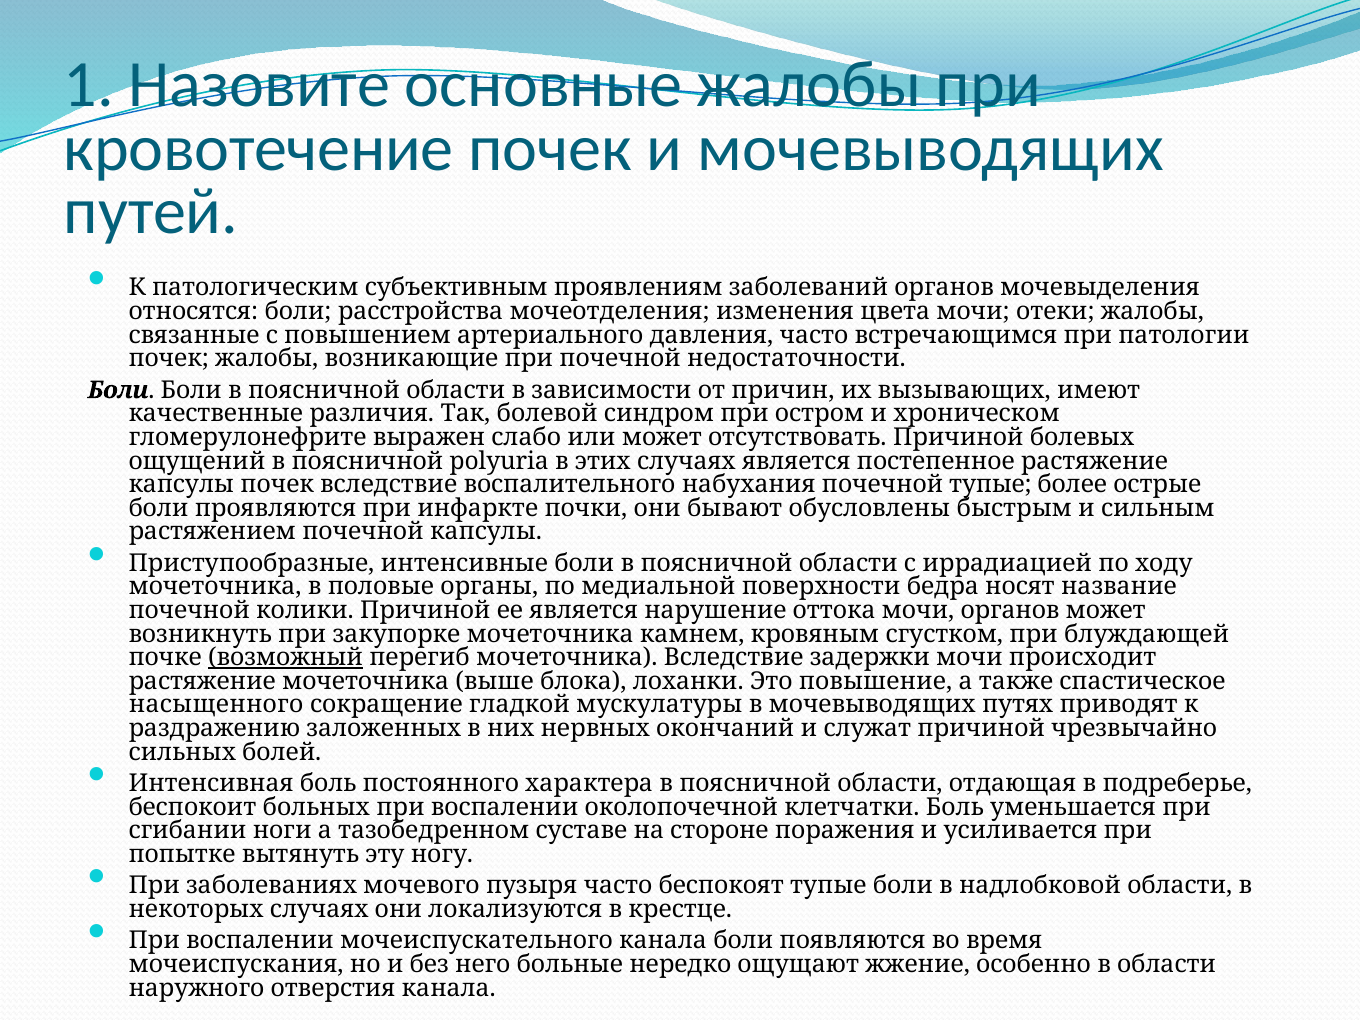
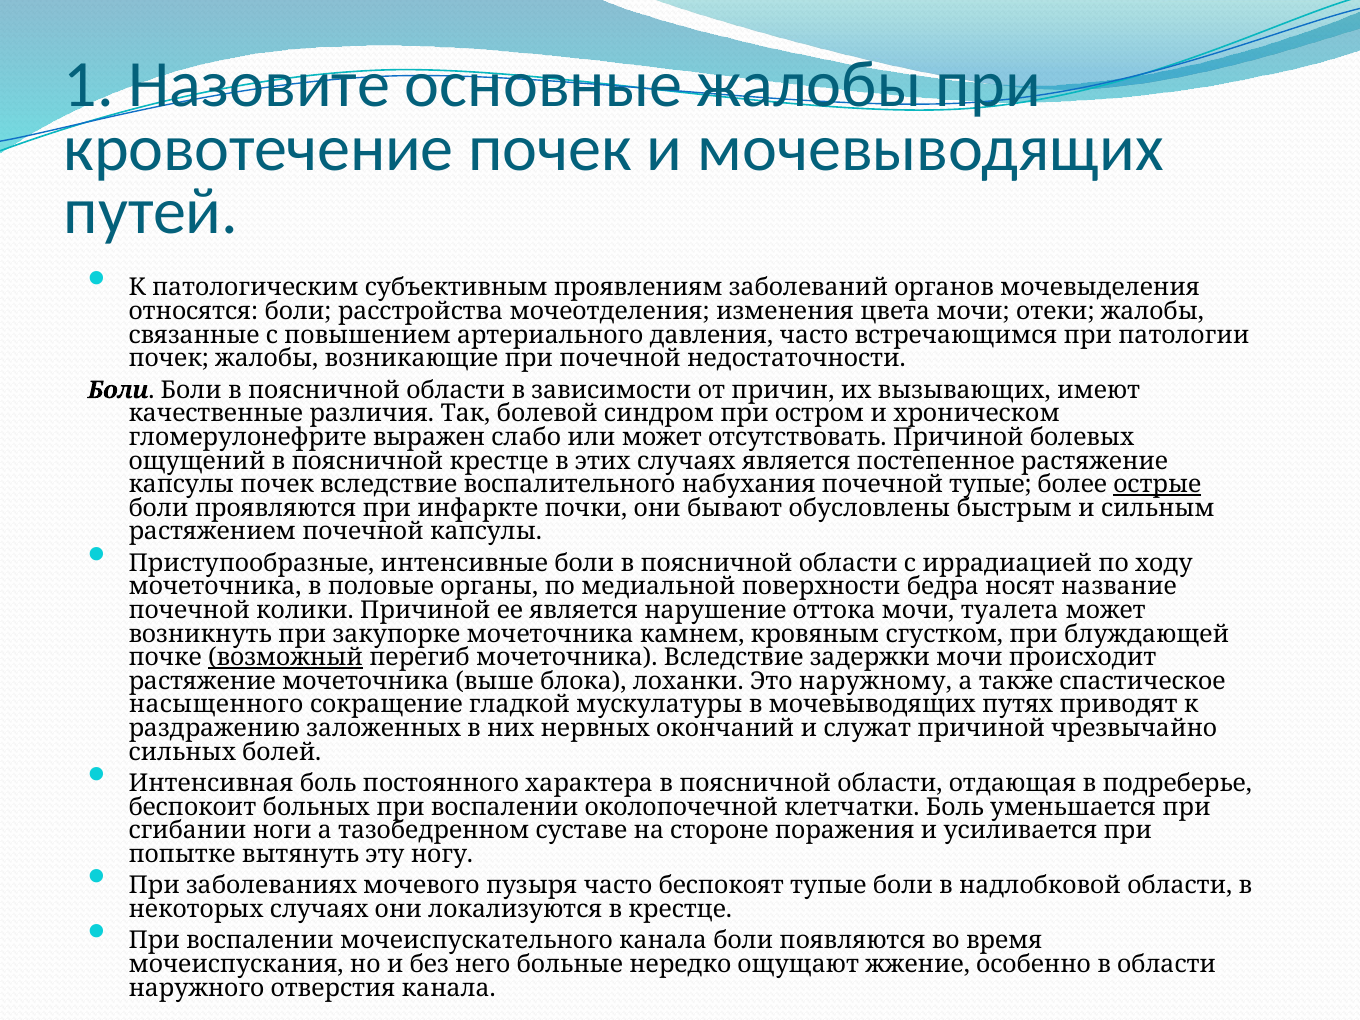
поясничной polyuria: polyuria -> крестце
острые underline: none -> present
мочи органов: органов -> туалета
повышение: повышение -> наружному
